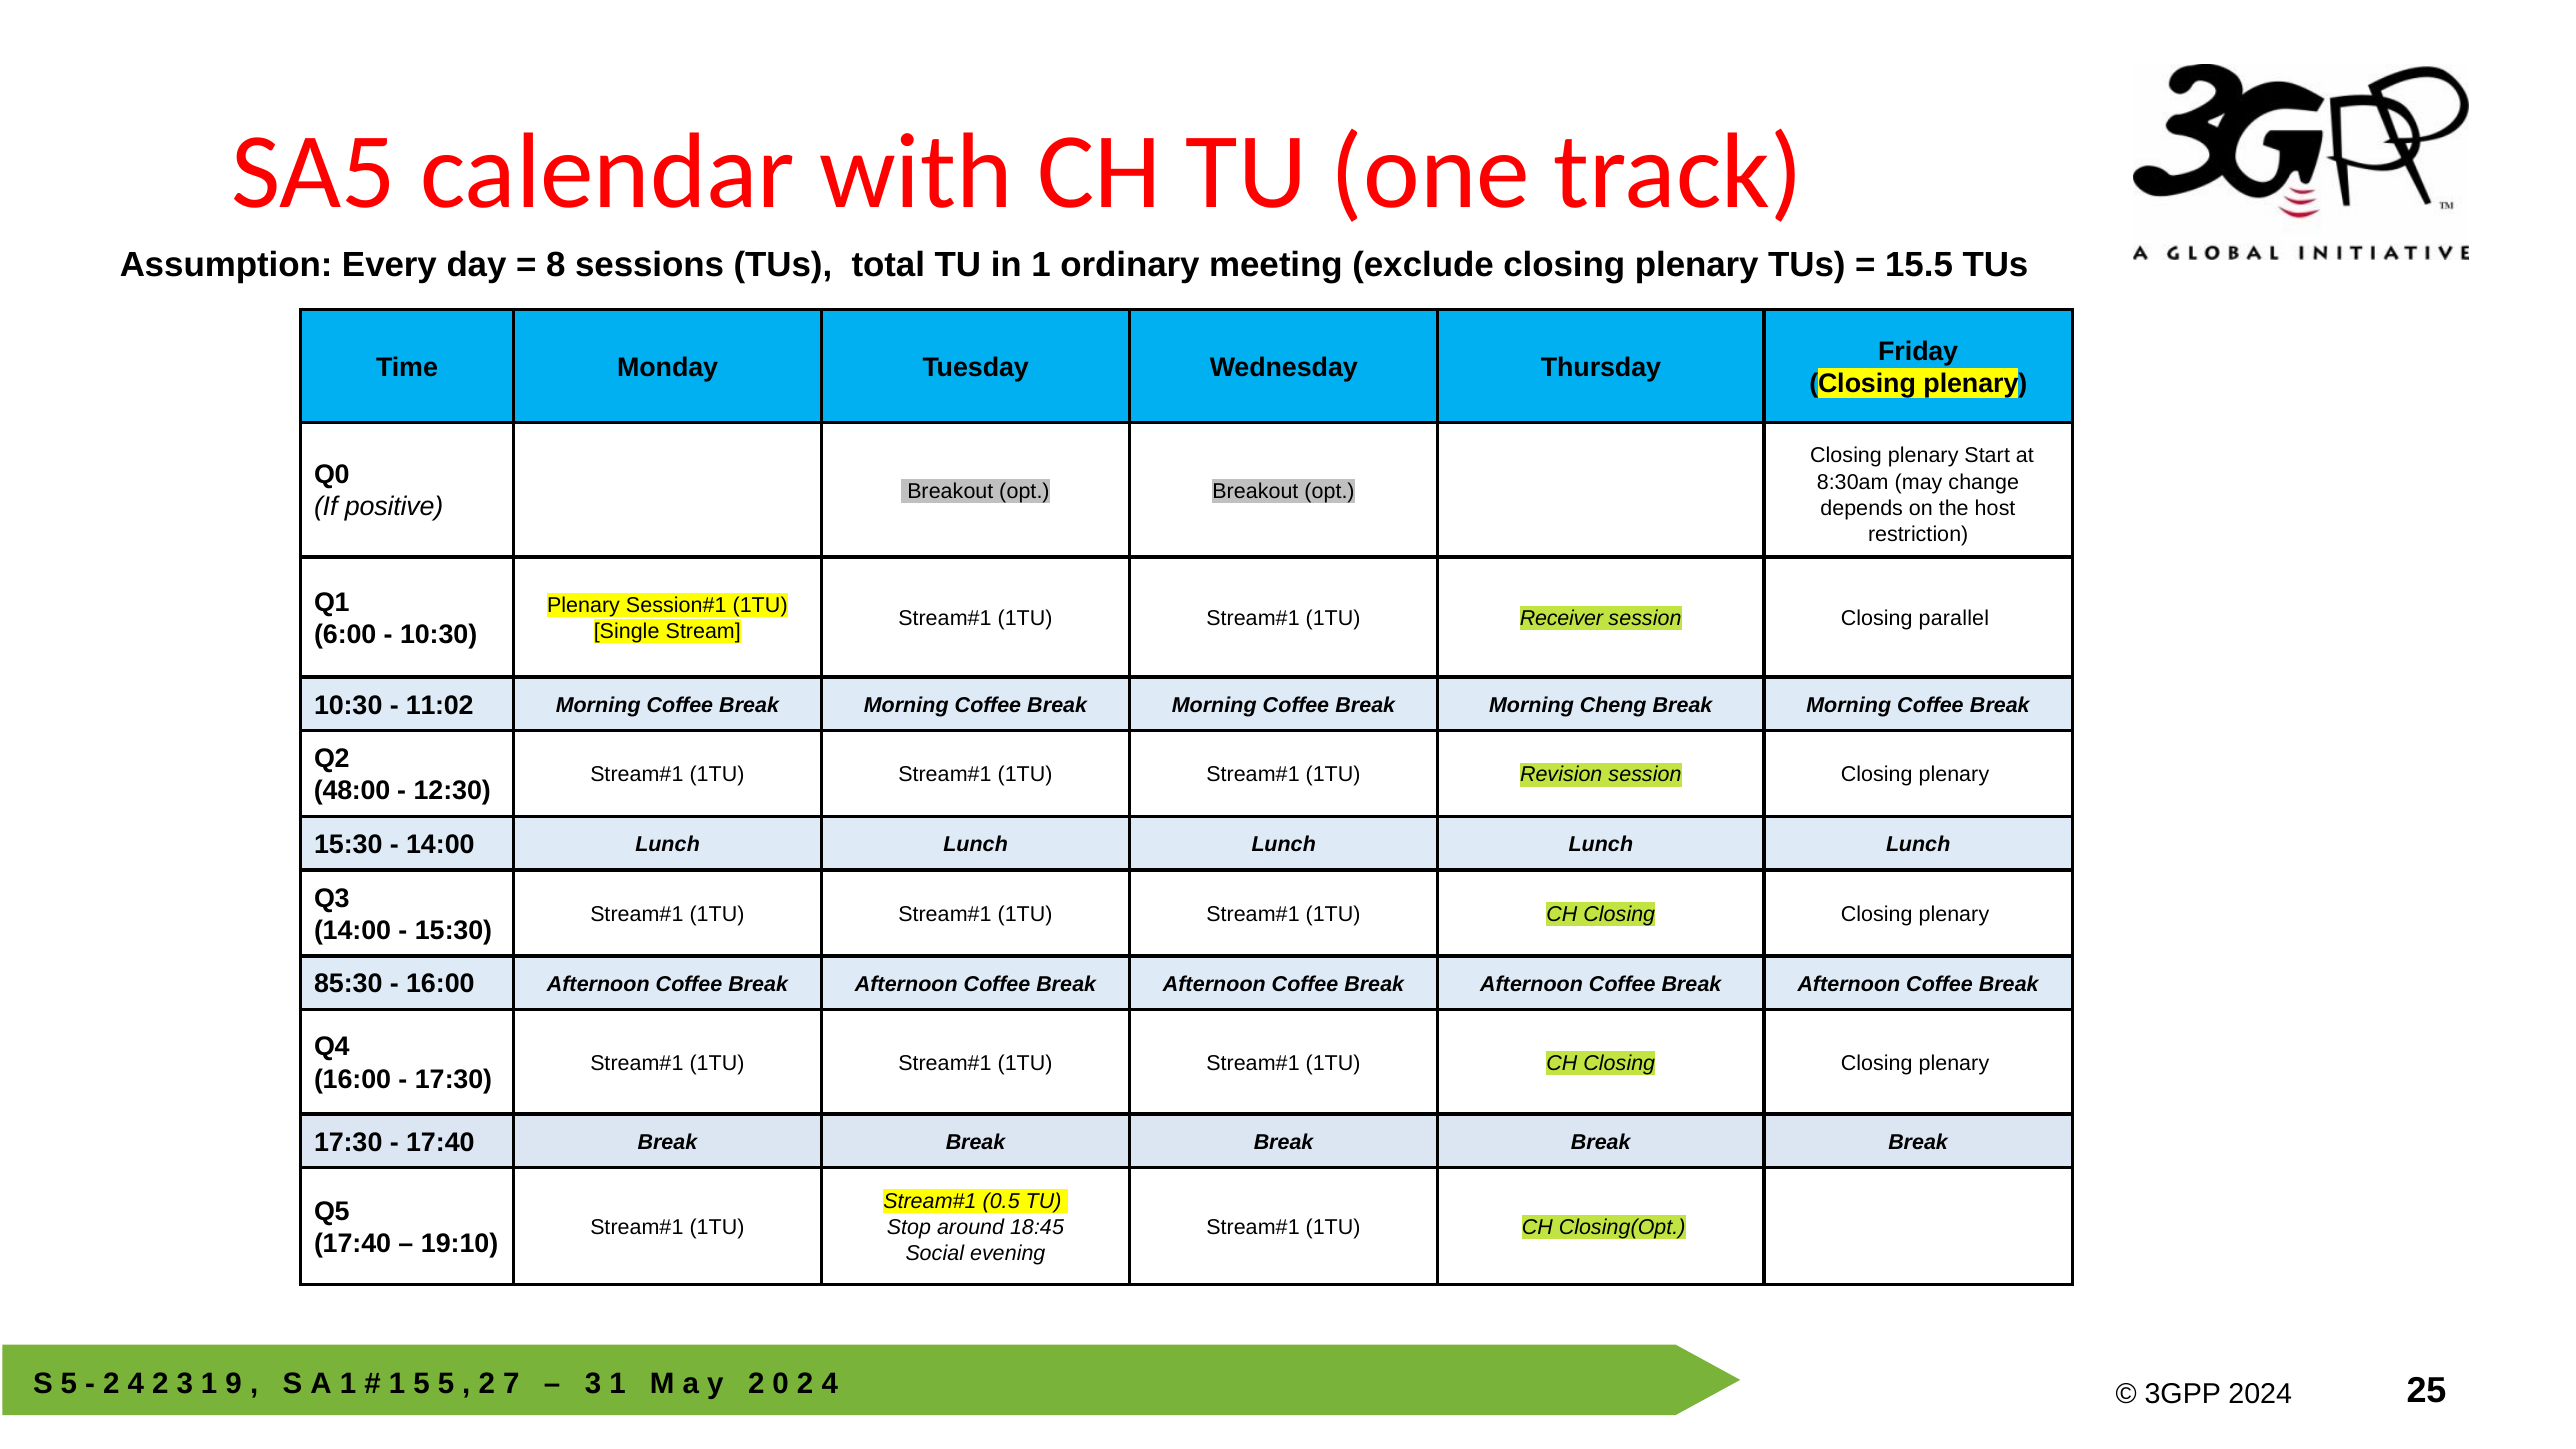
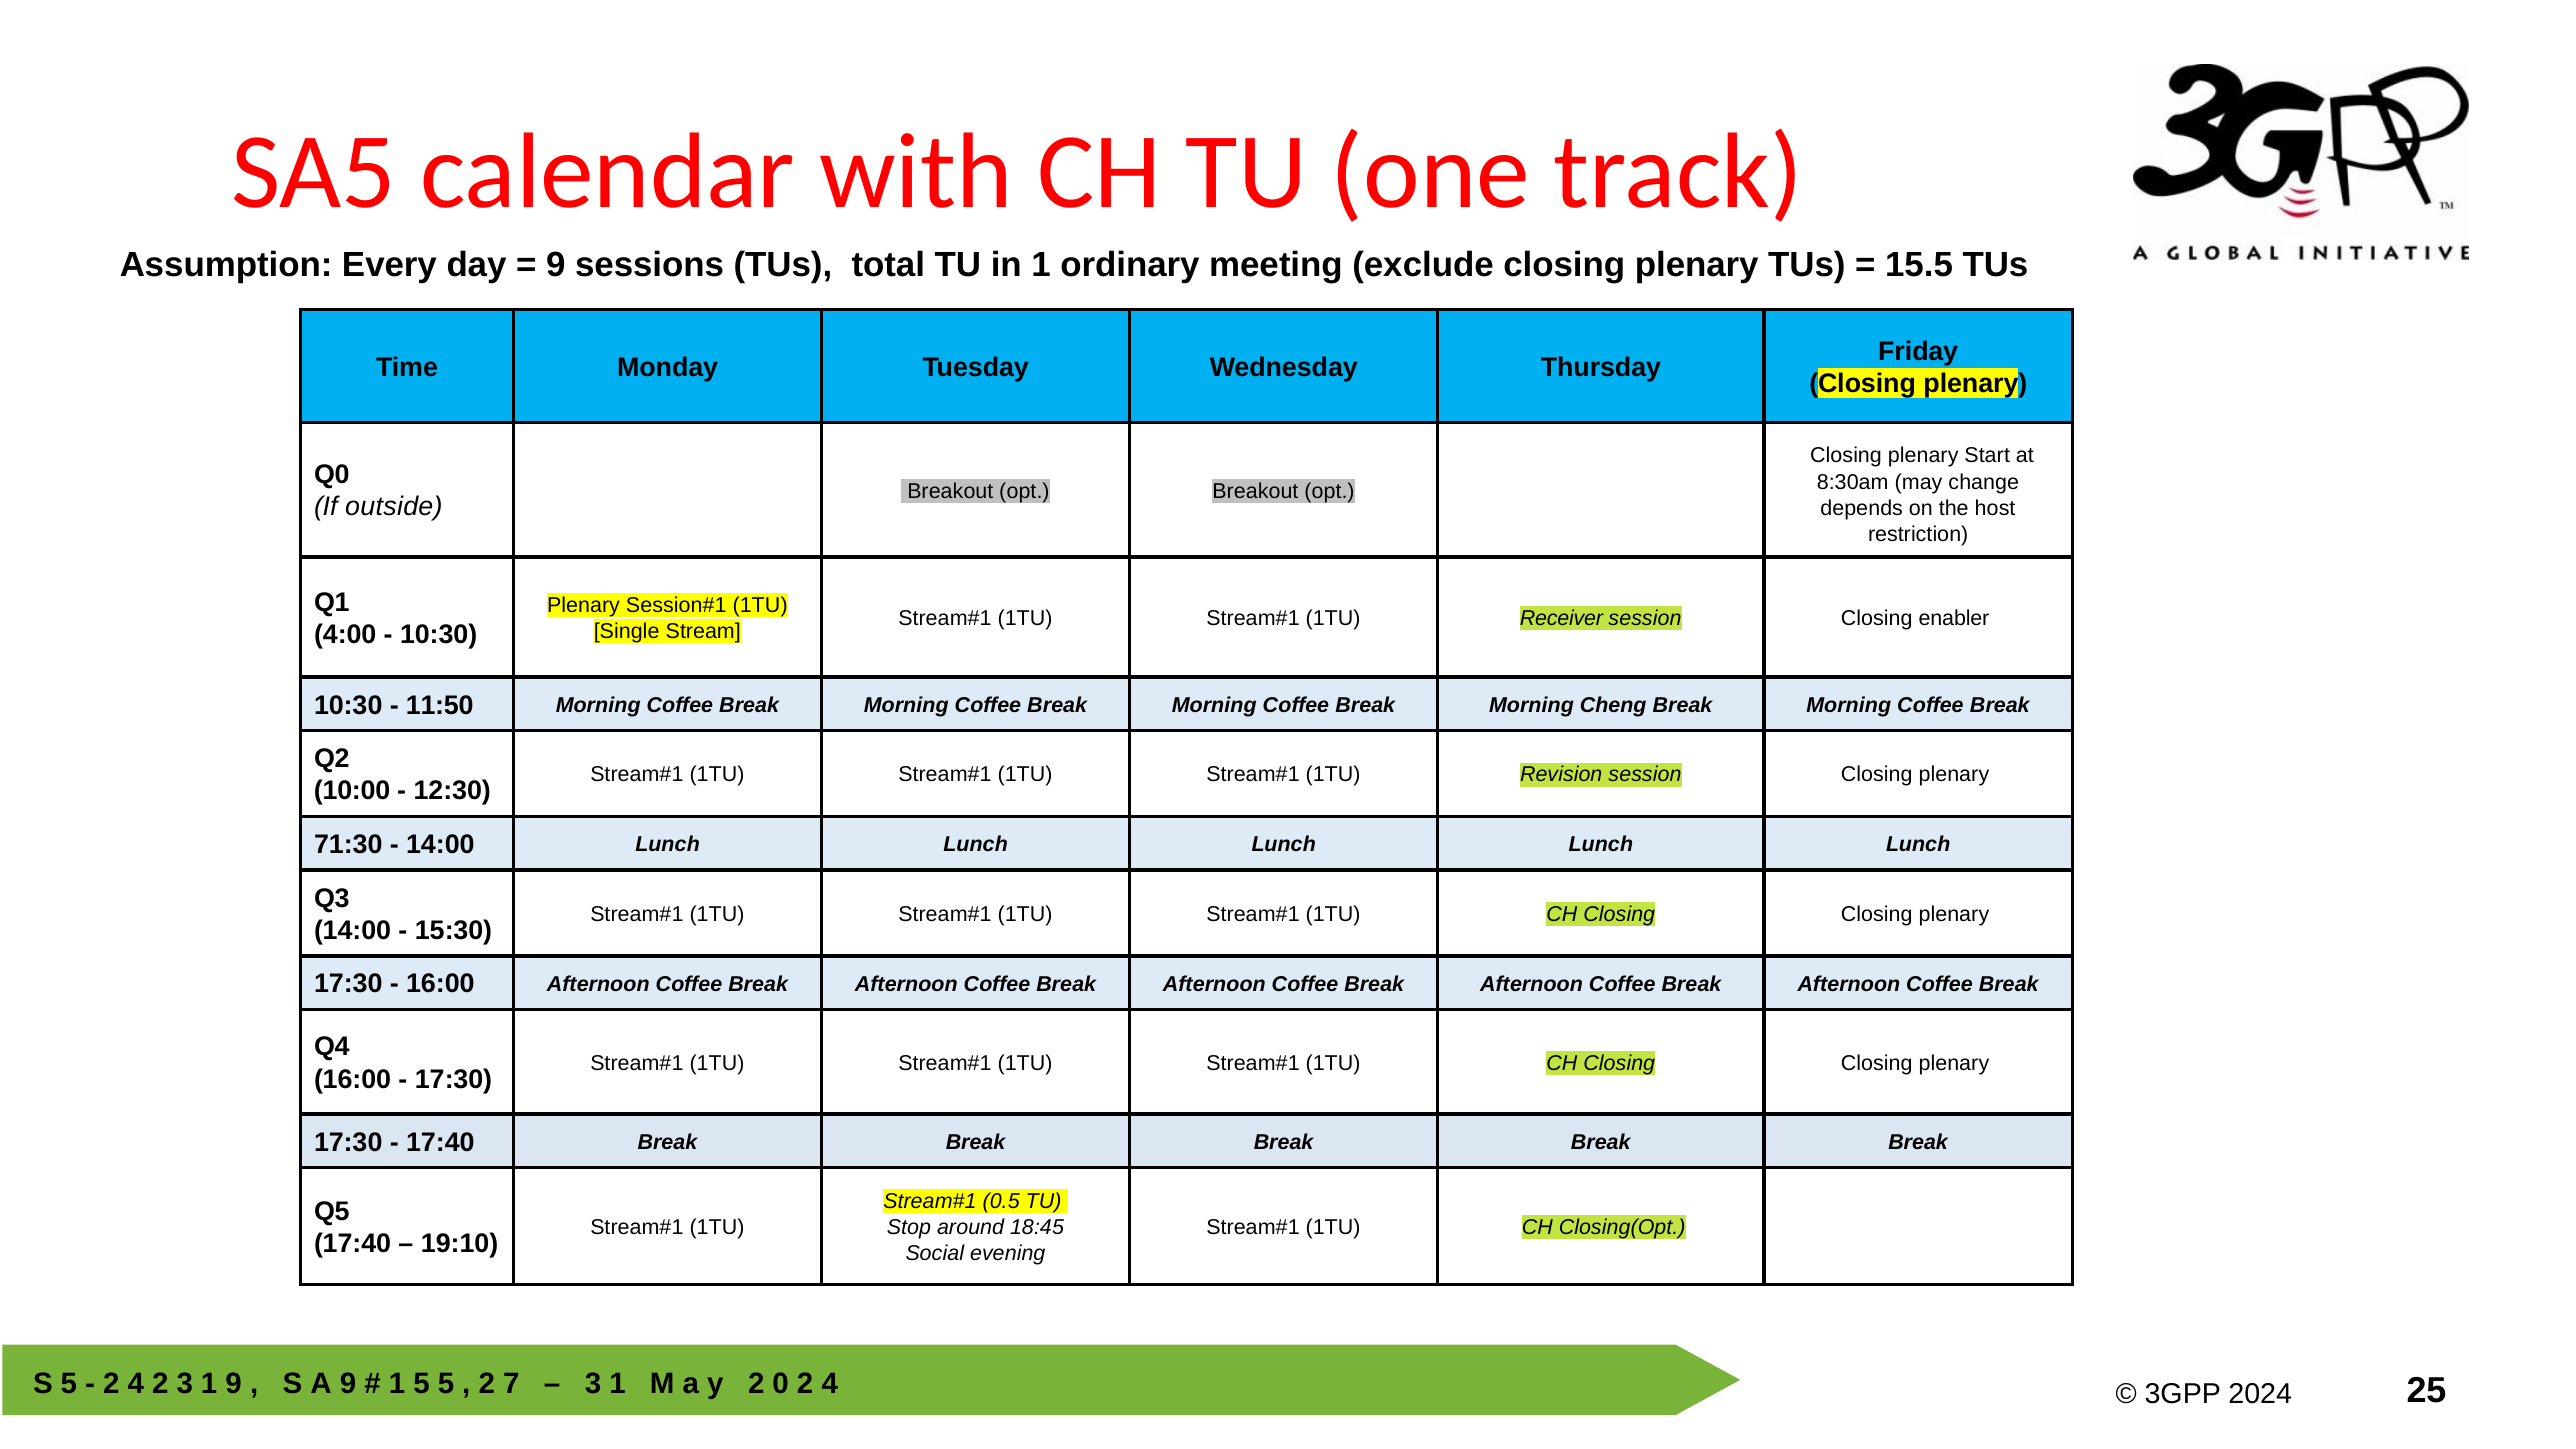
8 at (556, 265): 8 -> 9
positive: positive -> outside
parallel: parallel -> enabler
6:00: 6:00 -> 4:00
11:02: 11:02 -> 11:50
48:00: 48:00 -> 10:00
15:30 at (348, 845): 15:30 -> 71:30
85:30 at (348, 984): 85:30 -> 17:30
1 at (348, 1384): 1 -> 9
